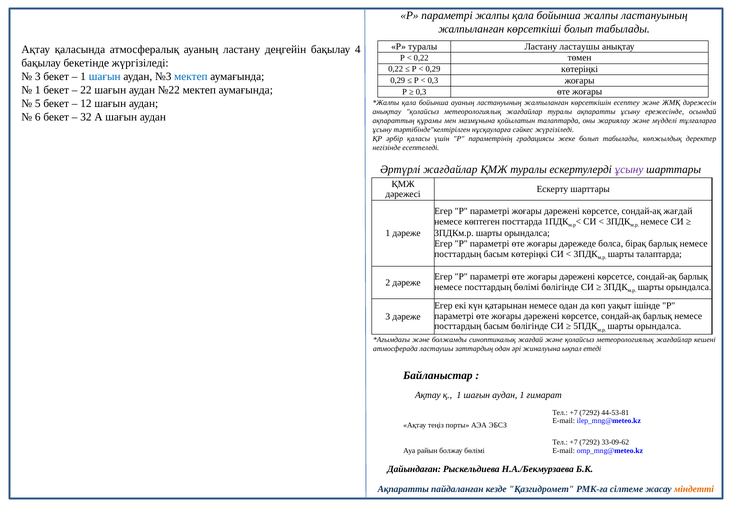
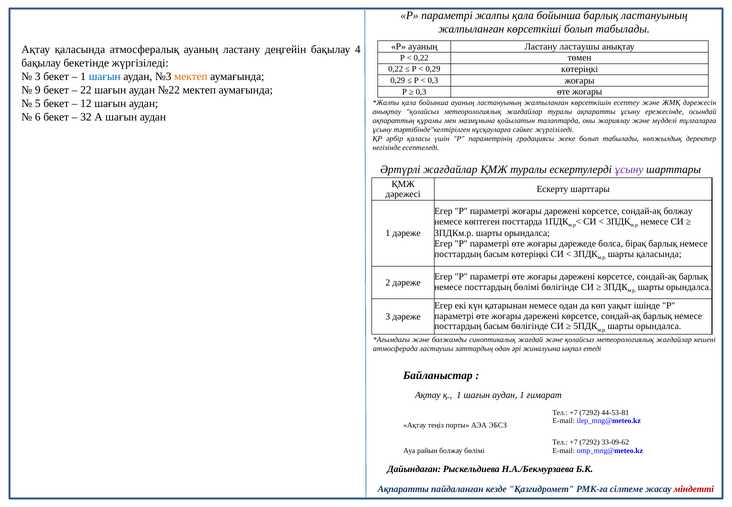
бойынша жалпы: жалпы -> барлық
Р туралы: туралы -> ауаның
мектеп at (191, 77) colour: blue -> orange
1 at (38, 90): 1 -> 9
сондай-ақ жағдай: жағдай -> болжау
шарты талаптарда: талаптарда -> қаласында
міндетті colour: orange -> red
